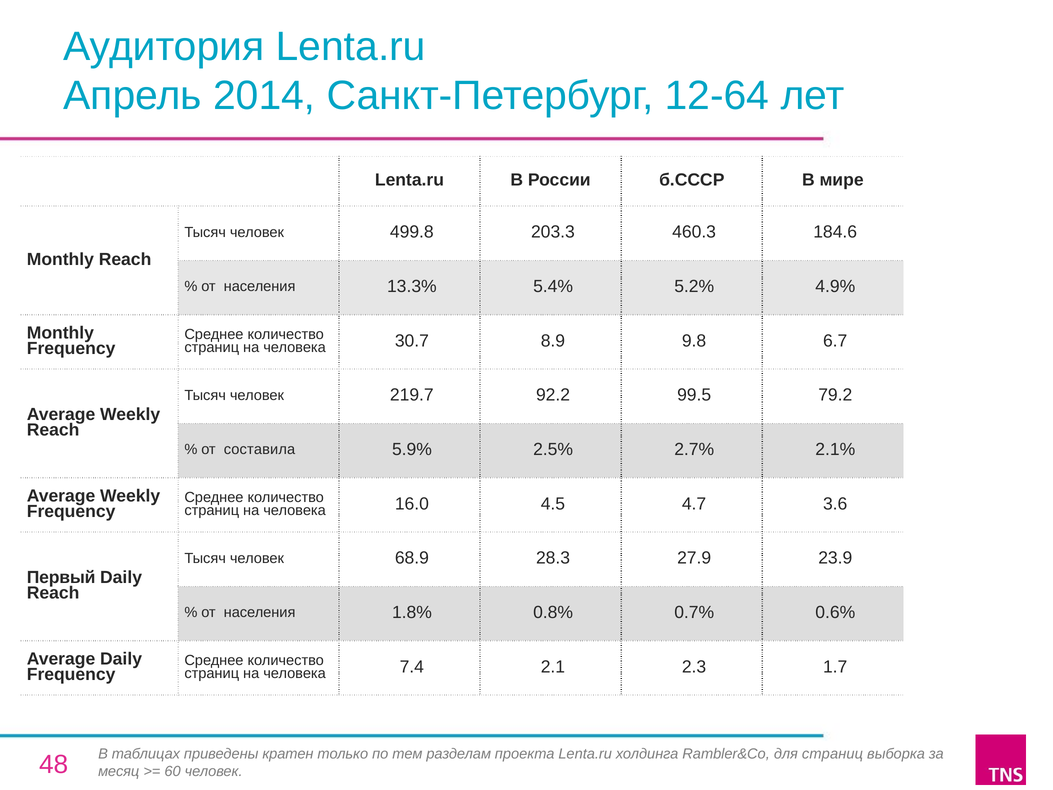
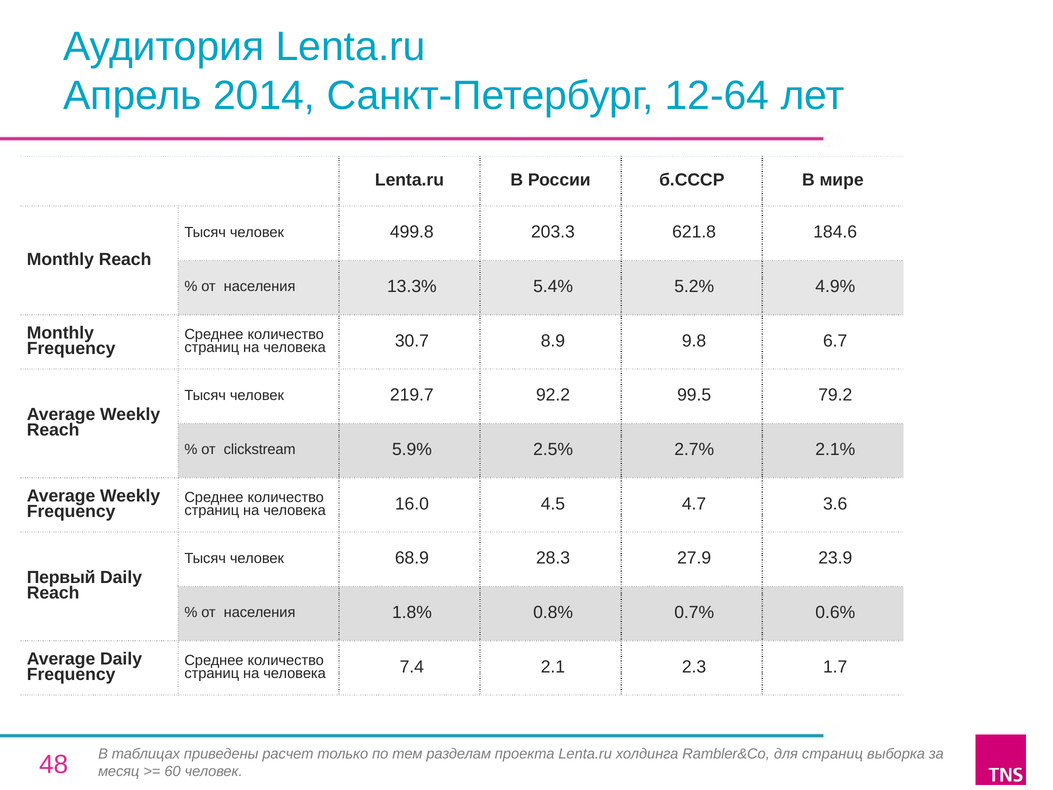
460.3: 460.3 -> 621.8
составила: составила -> clickstream
кратен: кратен -> расчет
